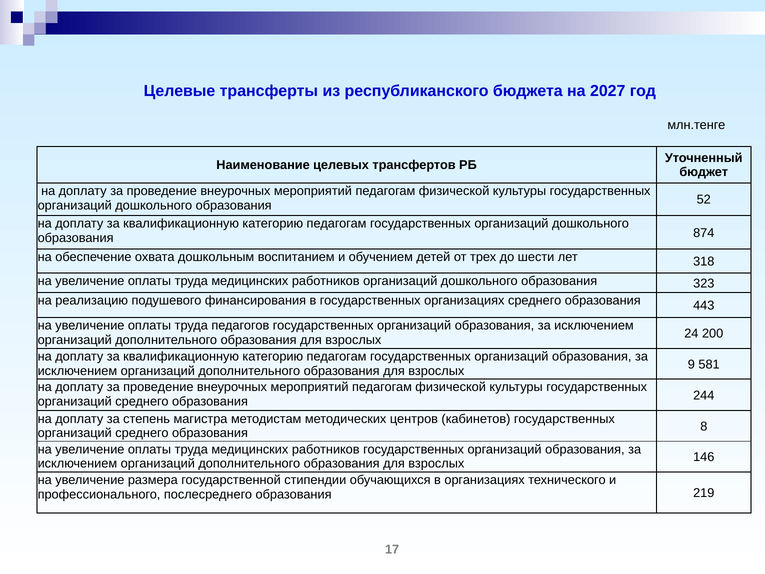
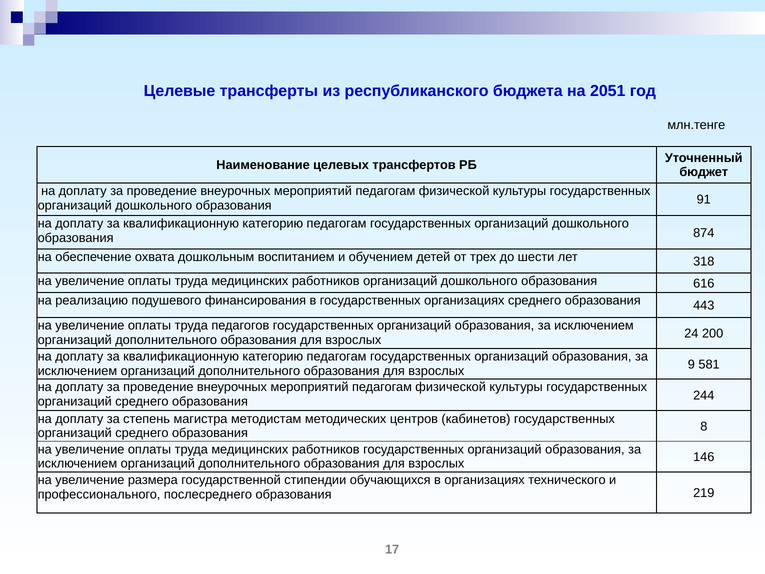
2027: 2027 -> 2051
52: 52 -> 91
323: 323 -> 616
